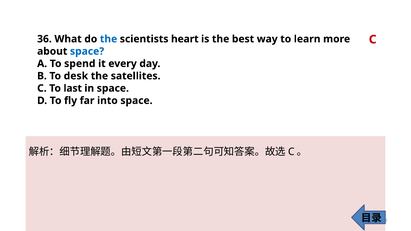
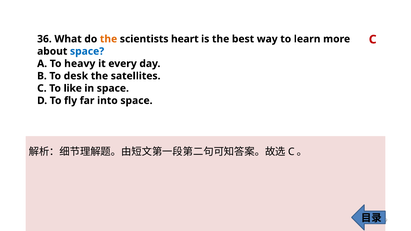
the at (109, 39) colour: blue -> orange
spend: spend -> heavy
last: last -> like
